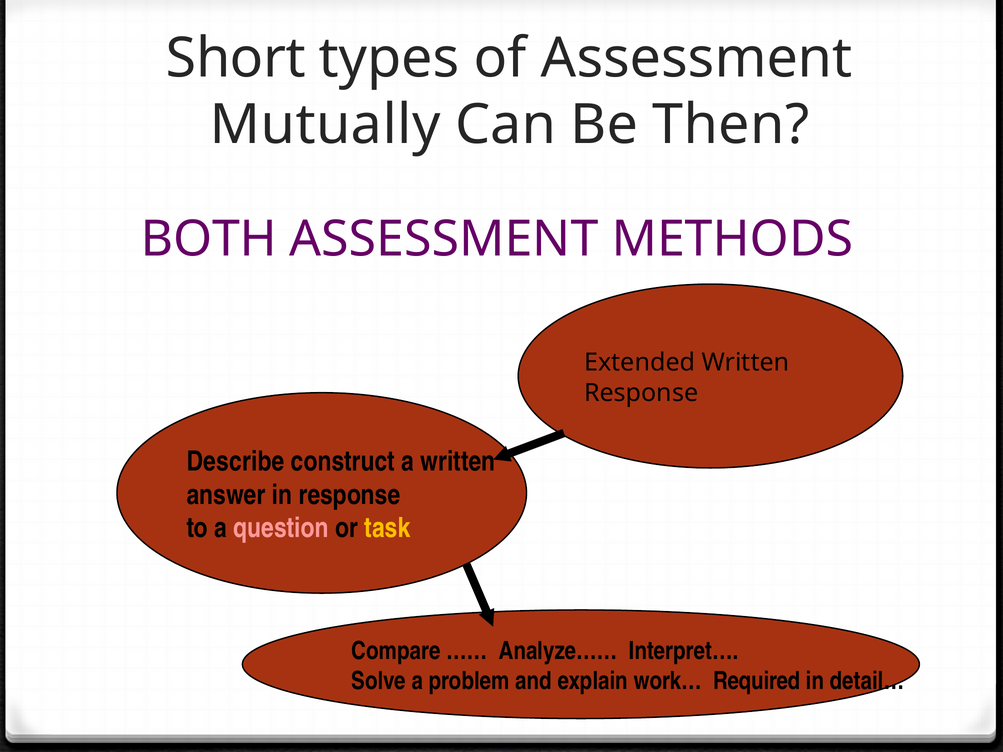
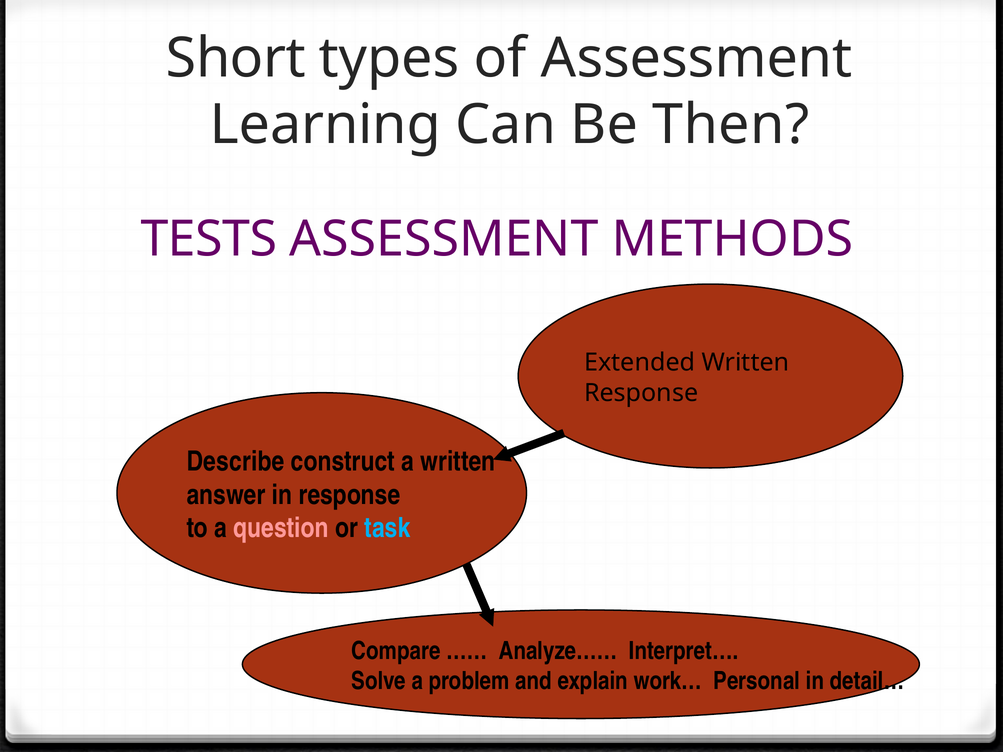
Mutually: Mutually -> Learning
BOTH: BOTH -> TESTS
task colour: yellow -> light blue
Required: Required -> Personal
